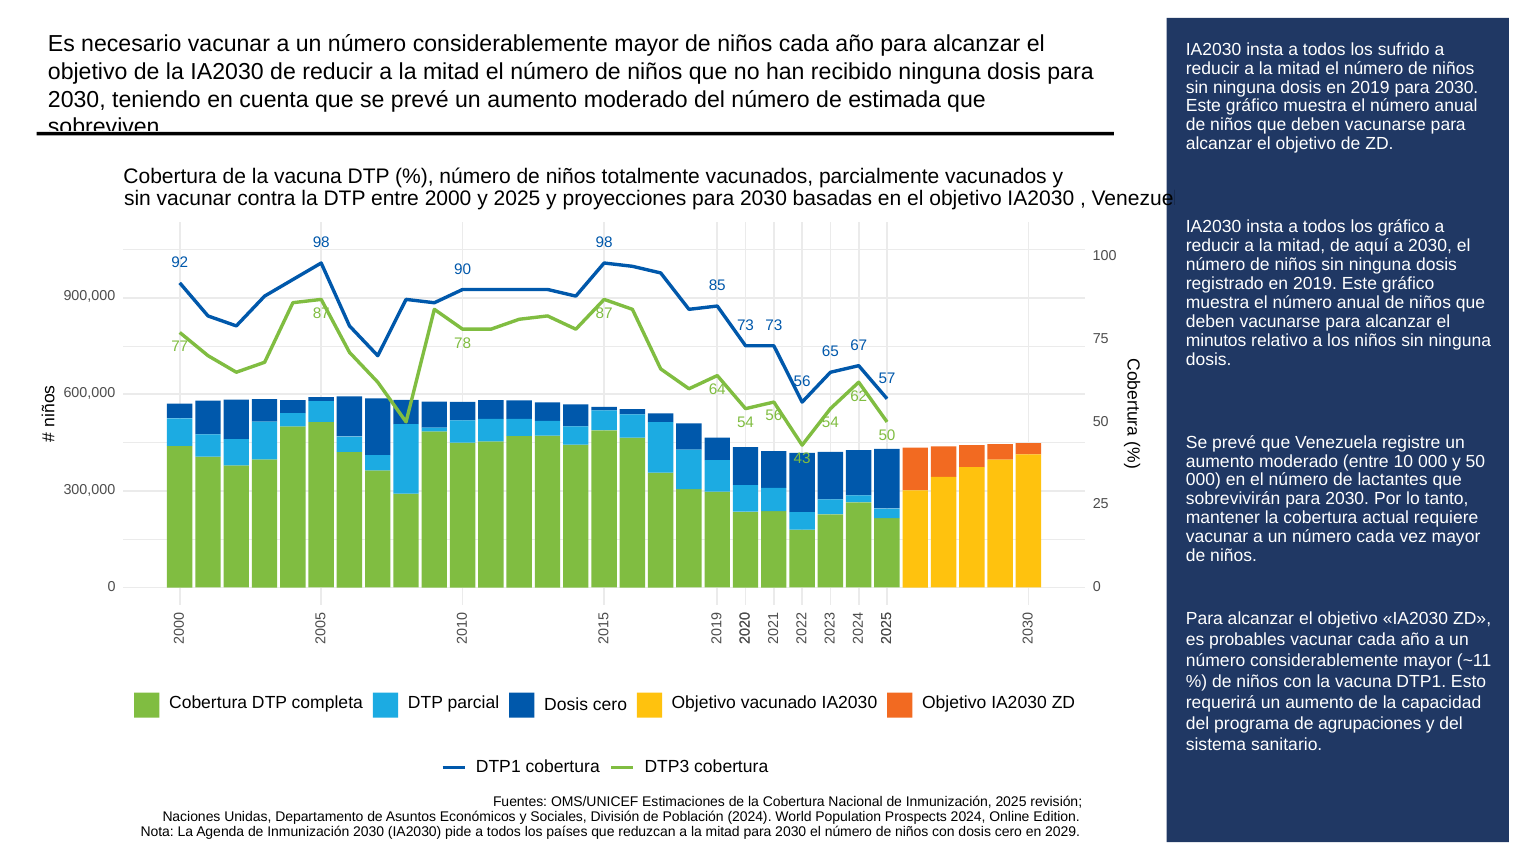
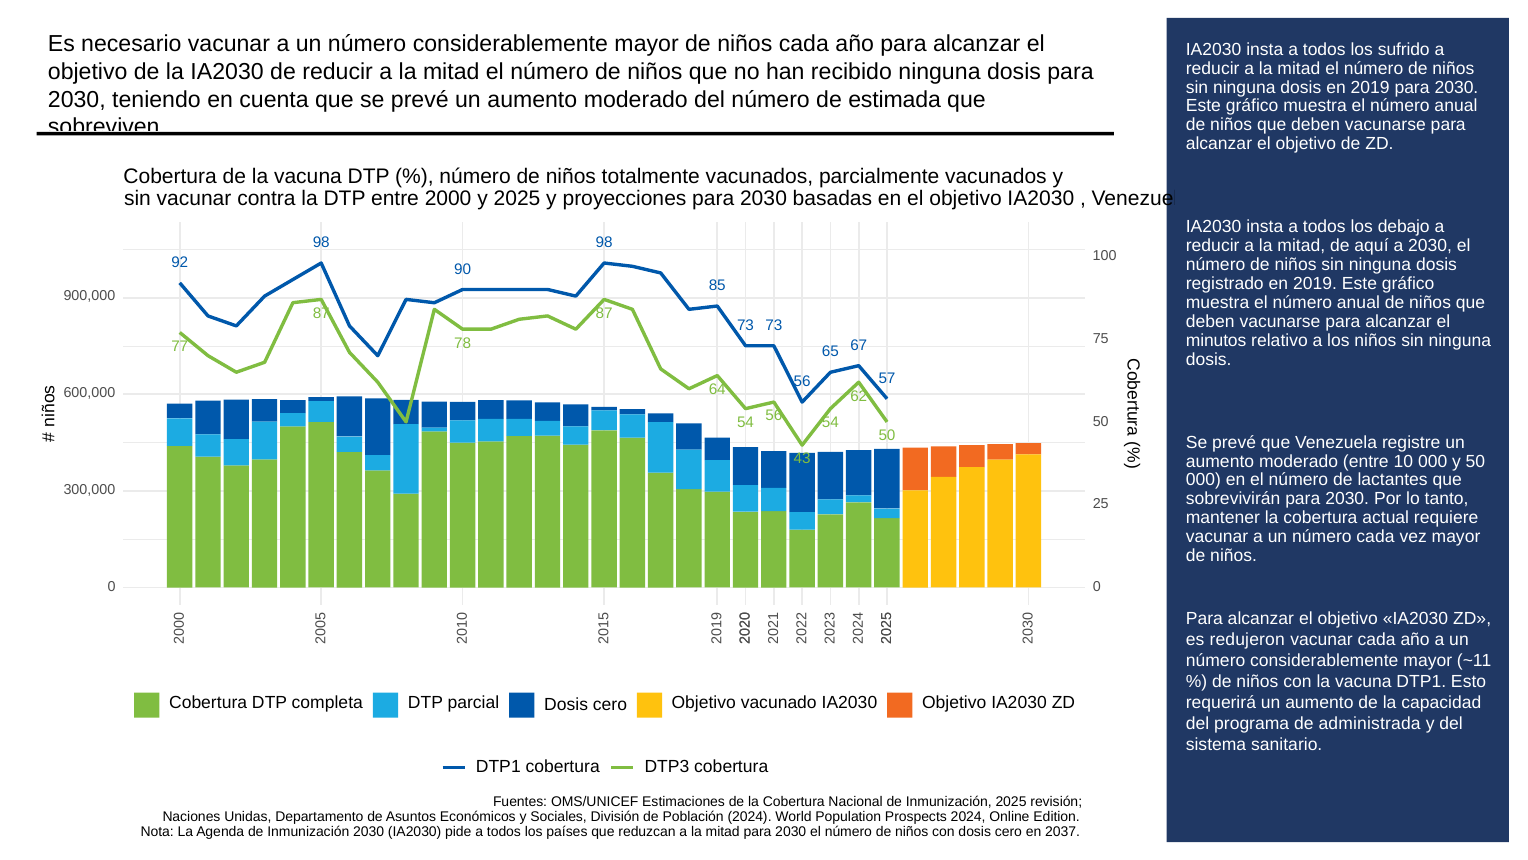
los gráfico: gráfico -> debajo
probables: probables -> redujeron
agrupaciones: agrupaciones -> administrada
2029: 2029 -> 2037
